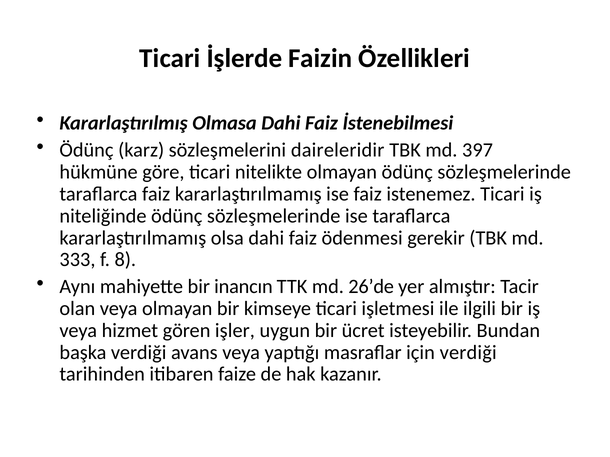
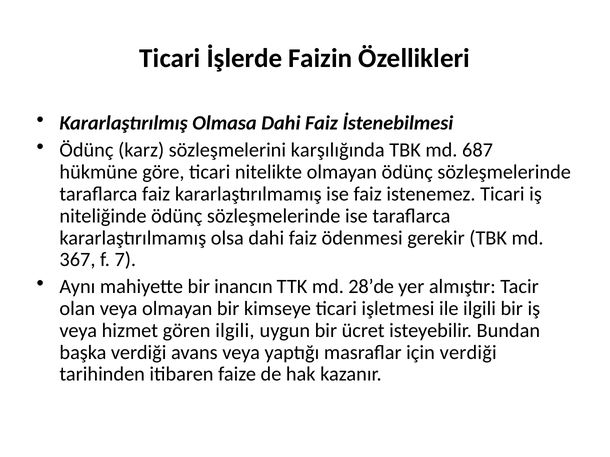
daireleridir: daireleridir -> karşılığında
397: 397 -> 687
333: 333 -> 367
8: 8 -> 7
26’de: 26’de -> 28’de
gören işler: işler -> ilgili
